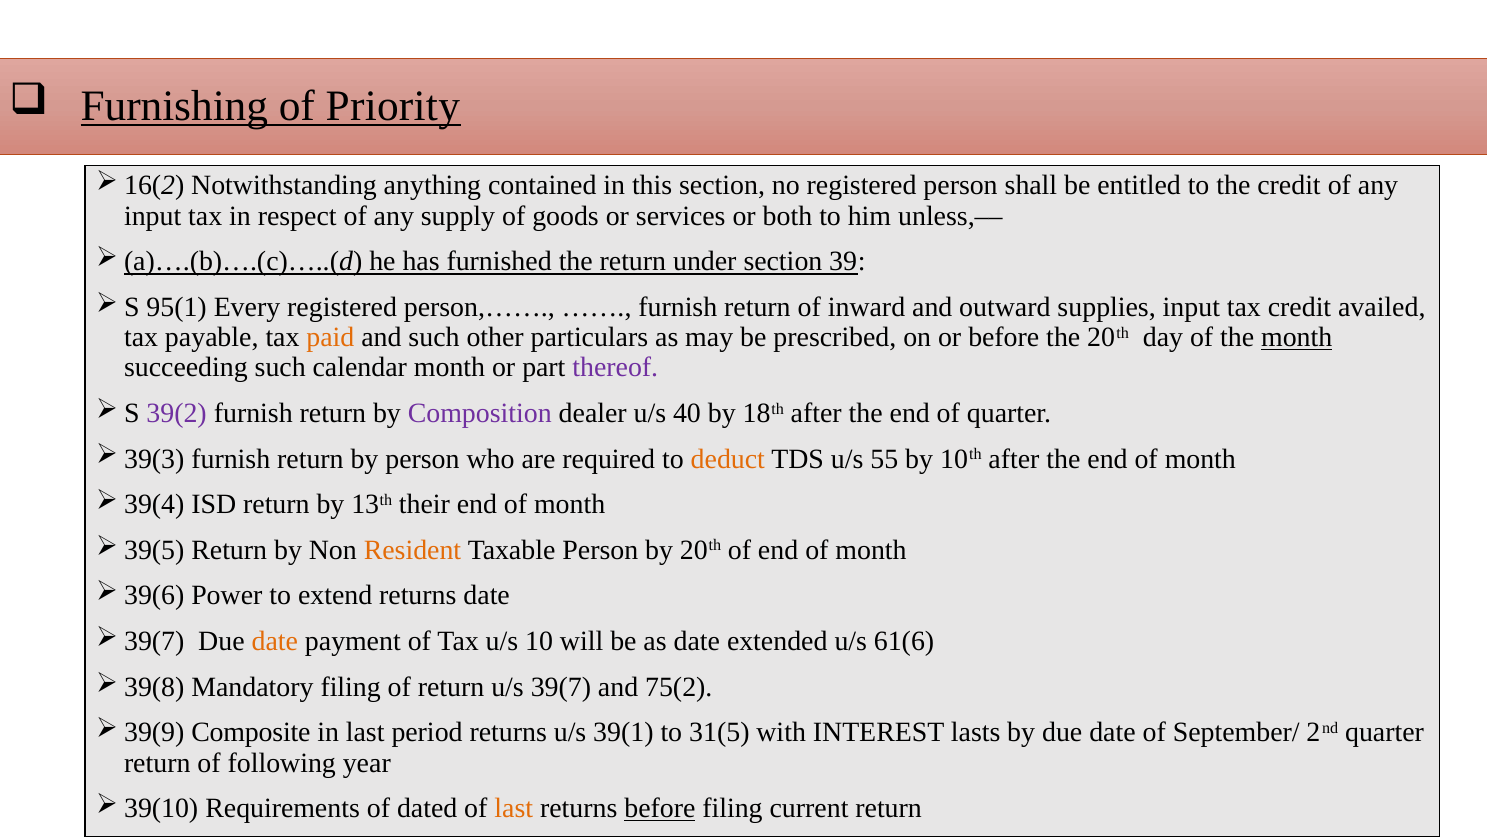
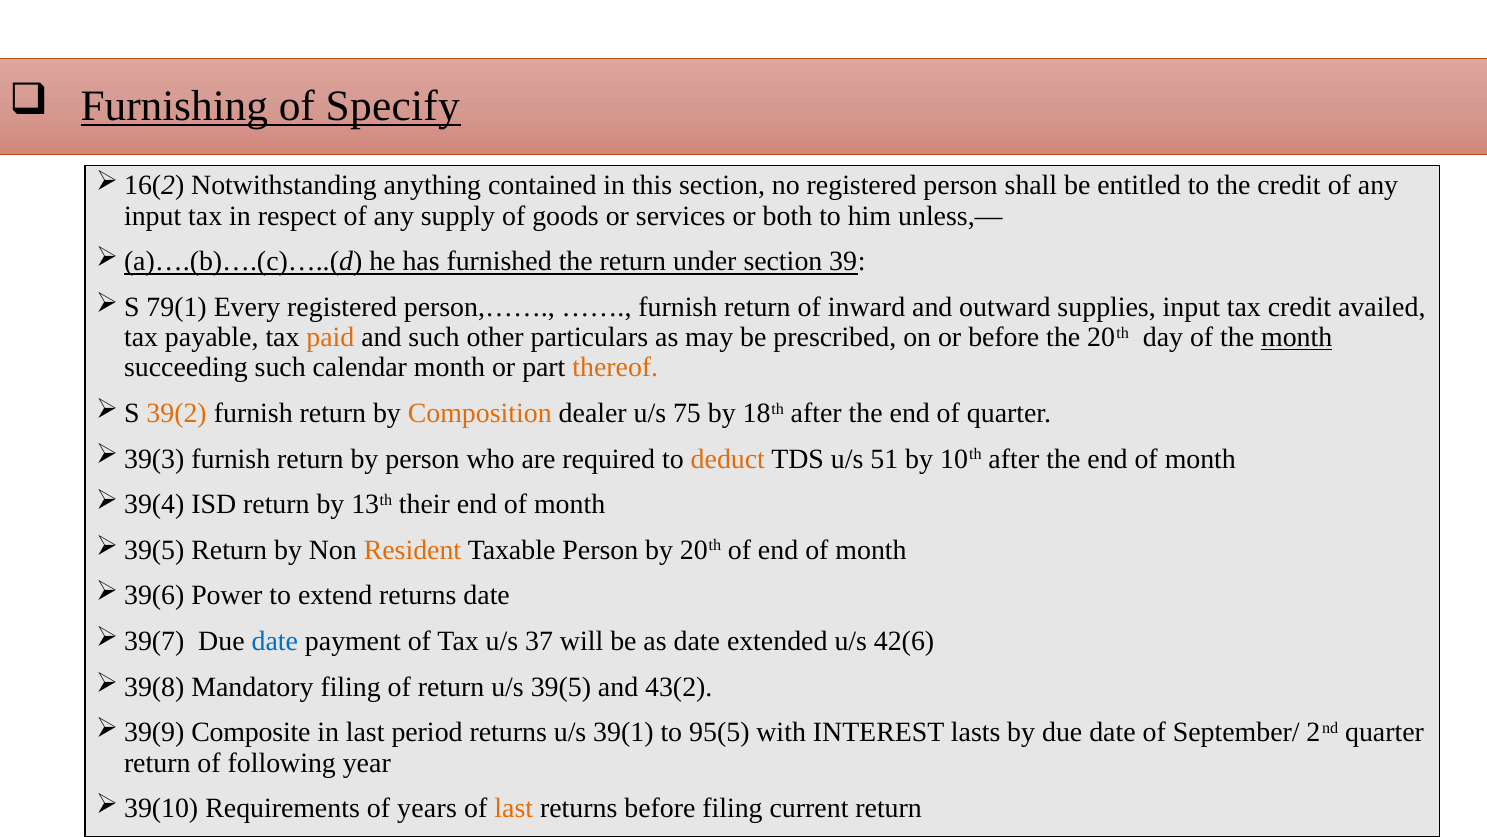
Priority: Priority -> Specify
95(1: 95(1 -> 79(1
thereof colour: purple -> orange
39(2 colour: purple -> orange
Composition colour: purple -> orange
40: 40 -> 75
55: 55 -> 51
date at (275, 641) colour: orange -> blue
10: 10 -> 37
61(6: 61(6 -> 42(6
39(7: 39(7 -> 39(5
75(2: 75(2 -> 43(2
31(5: 31(5 -> 95(5
dated: dated -> years
before at (660, 808) underline: present -> none
